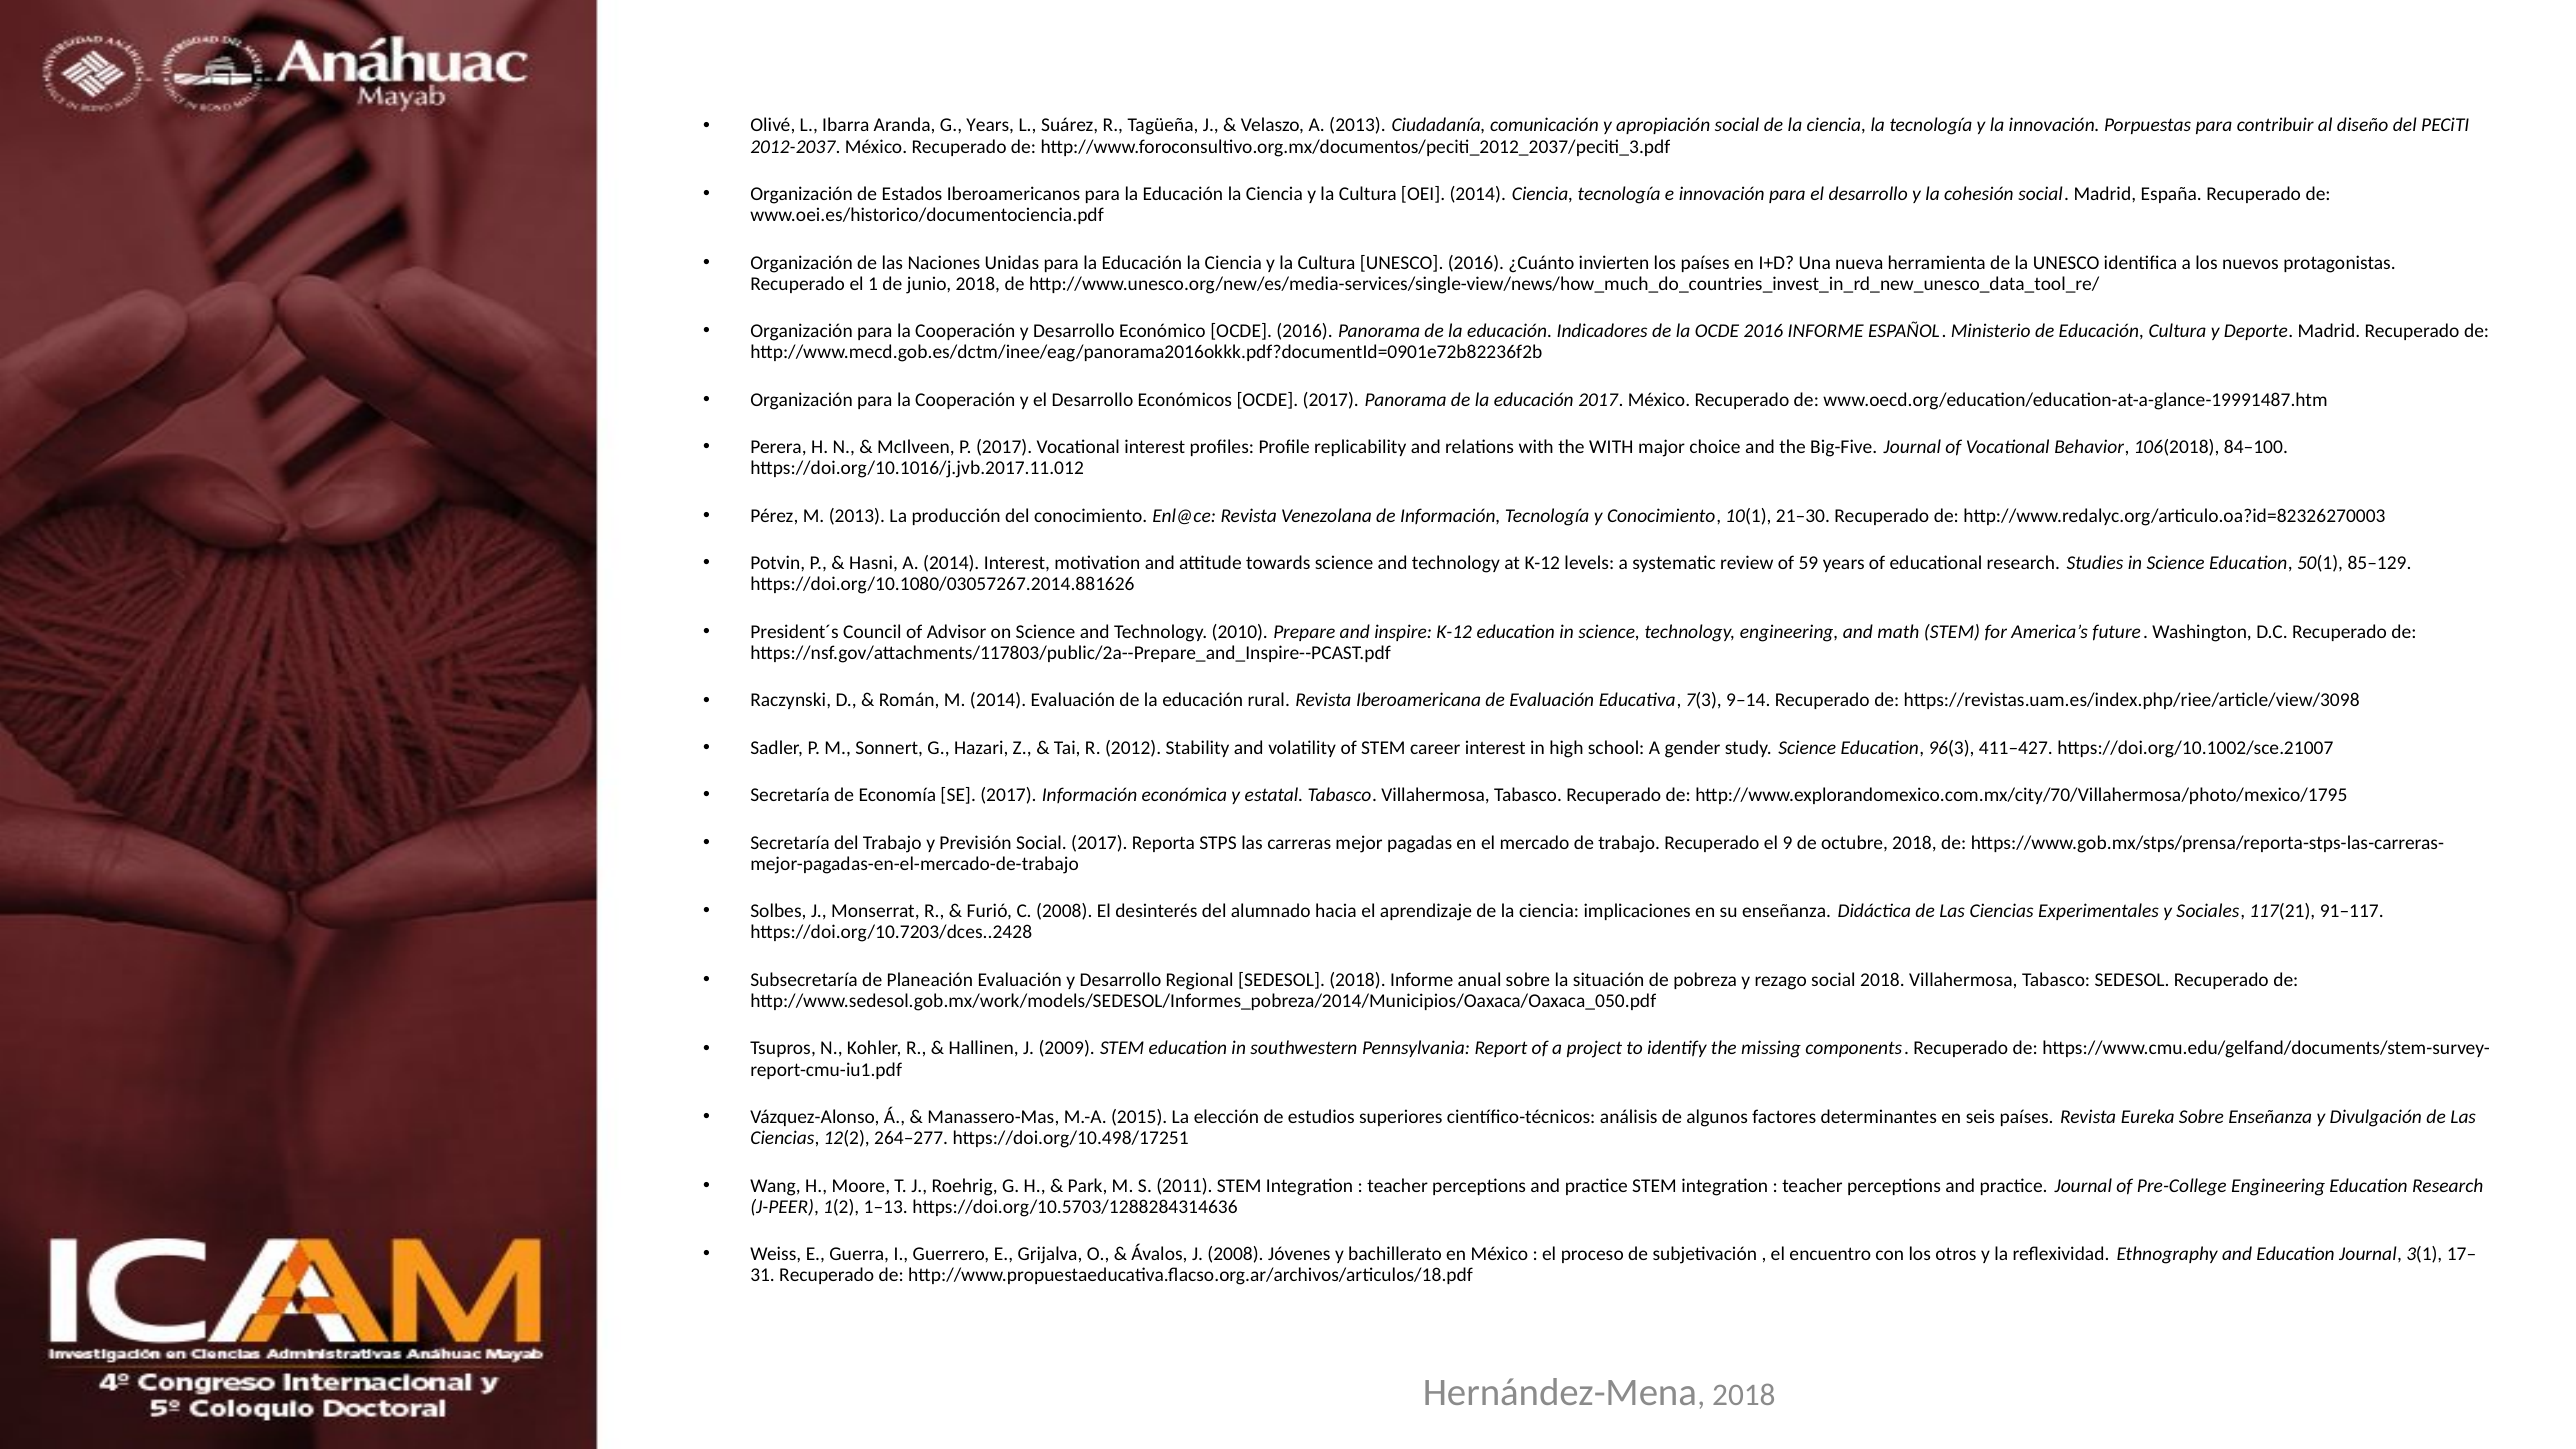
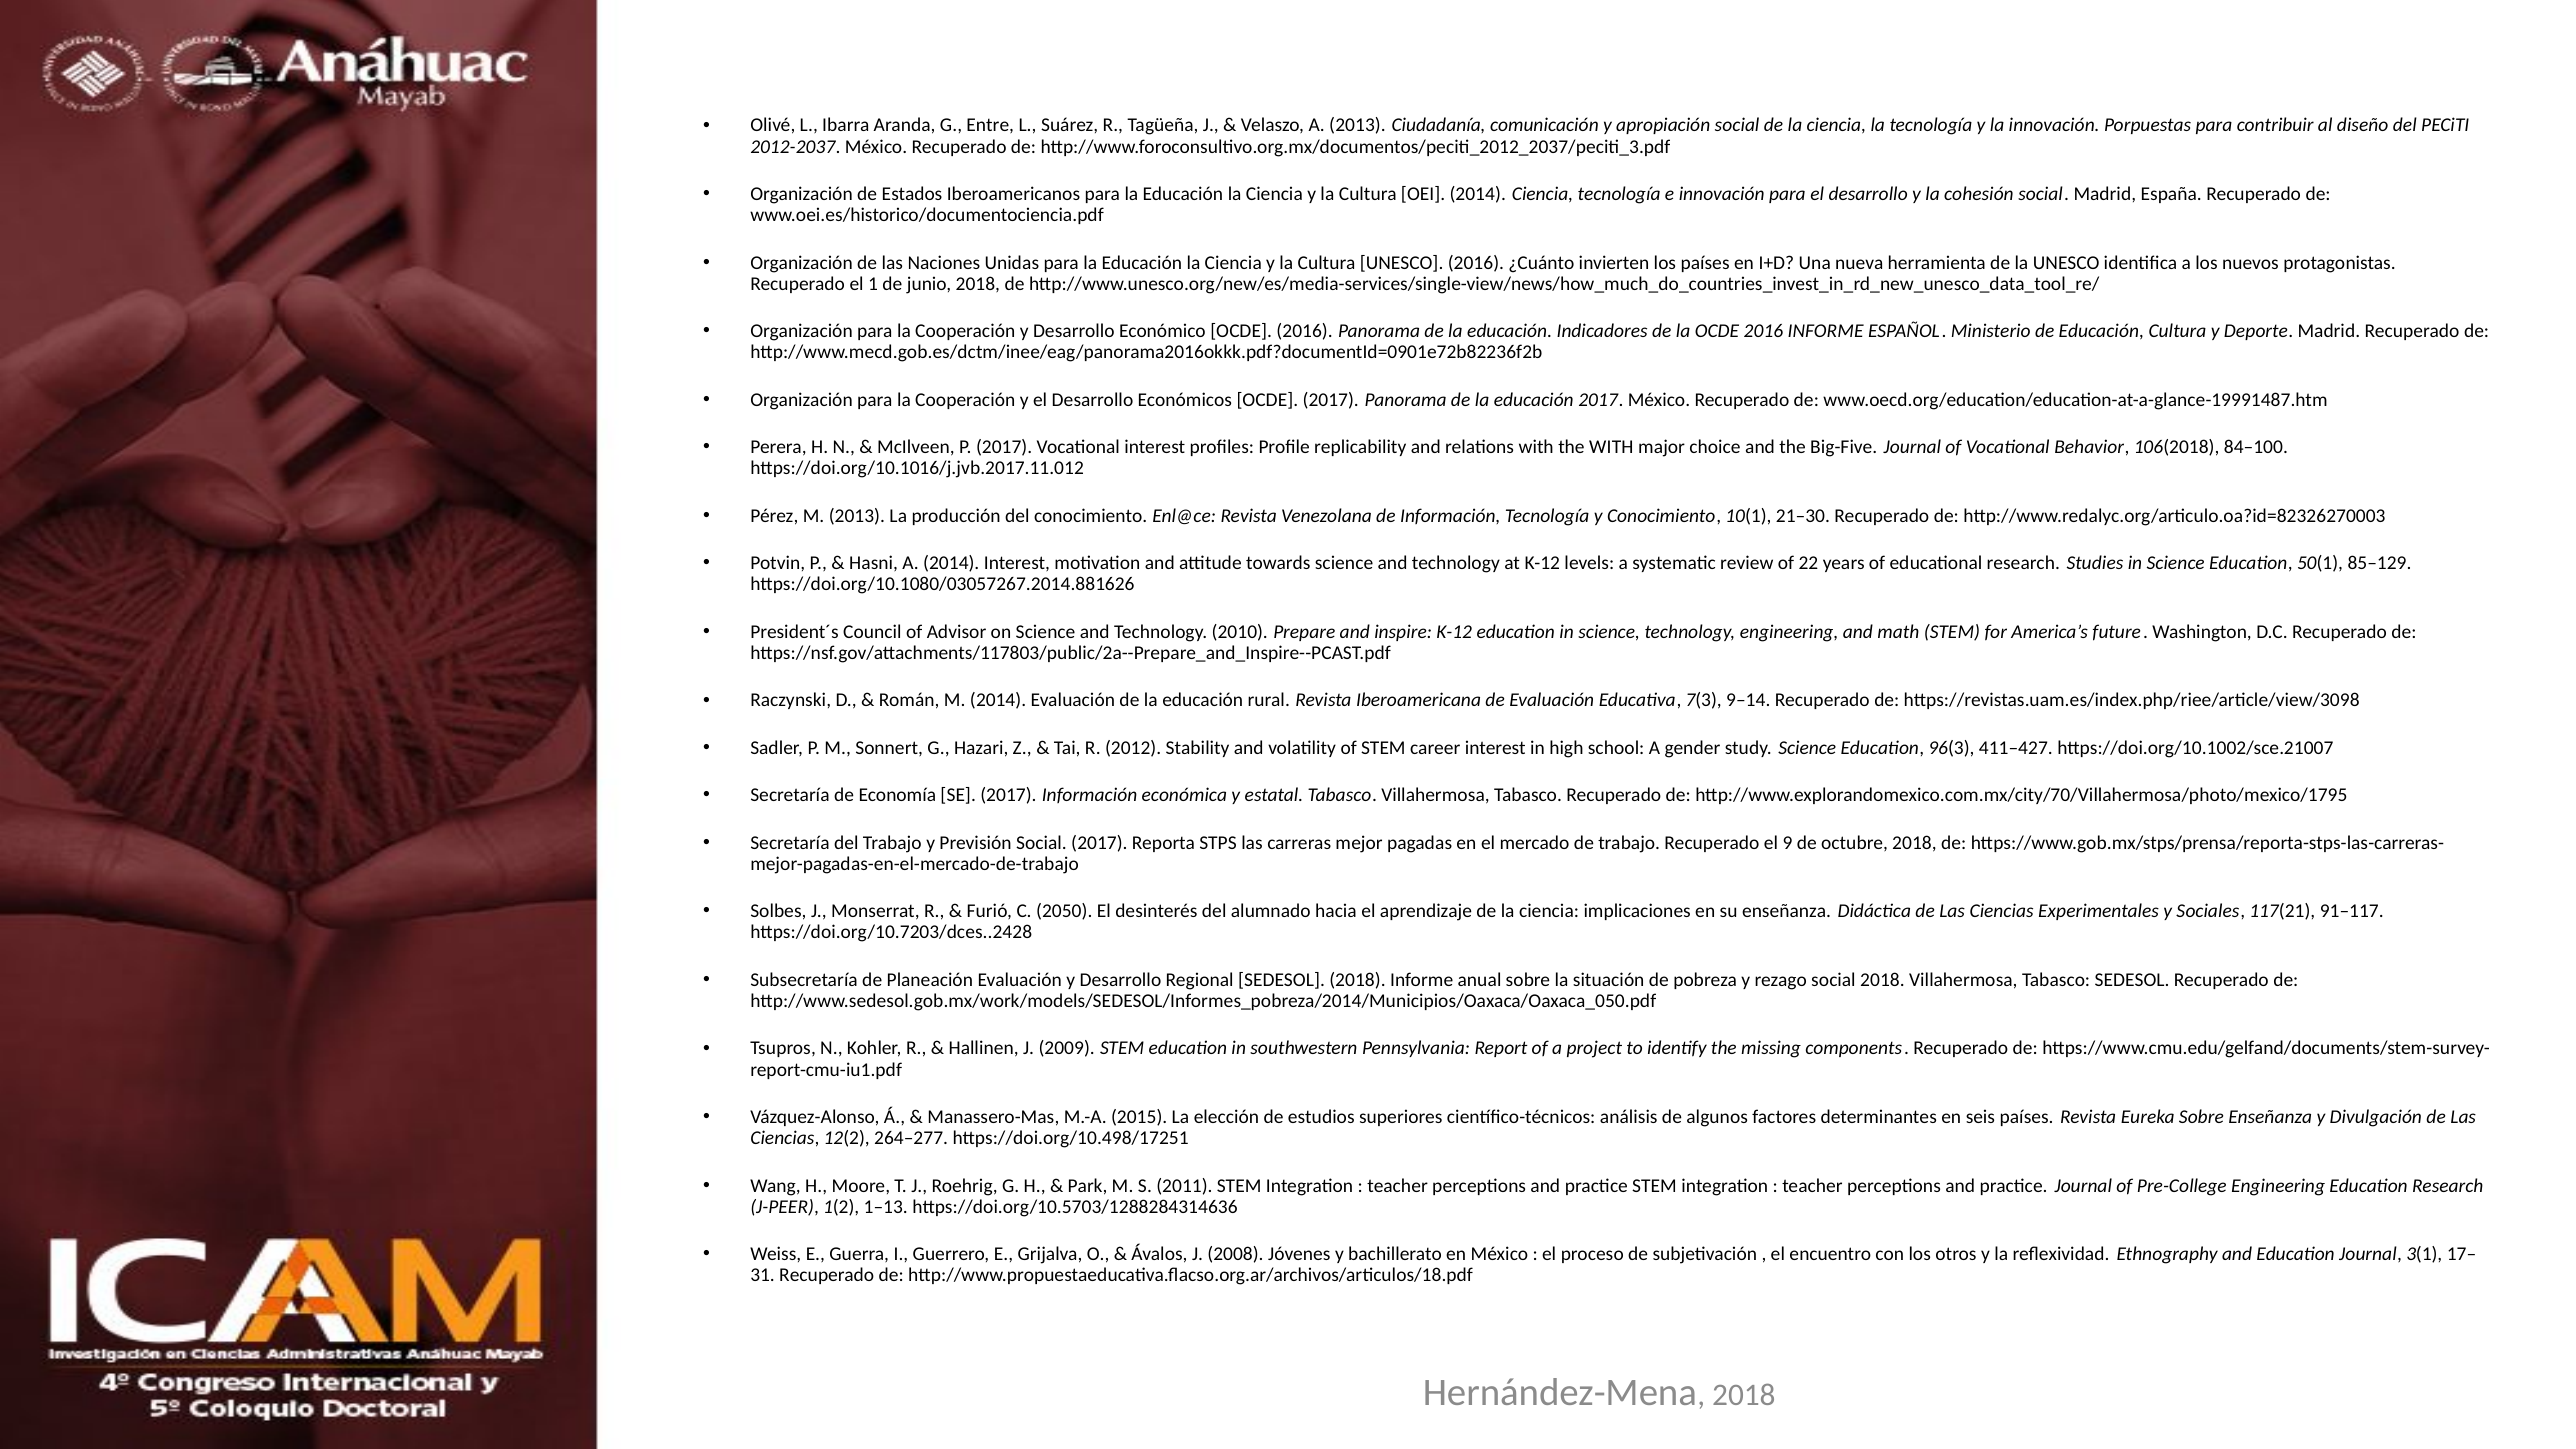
G Years: Years -> Entre
59: 59 -> 22
C 2008: 2008 -> 2050
